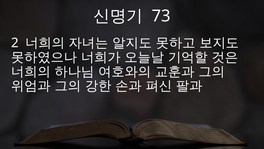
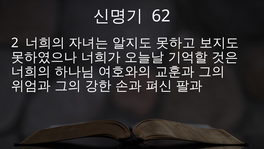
73: 73 -> 62
